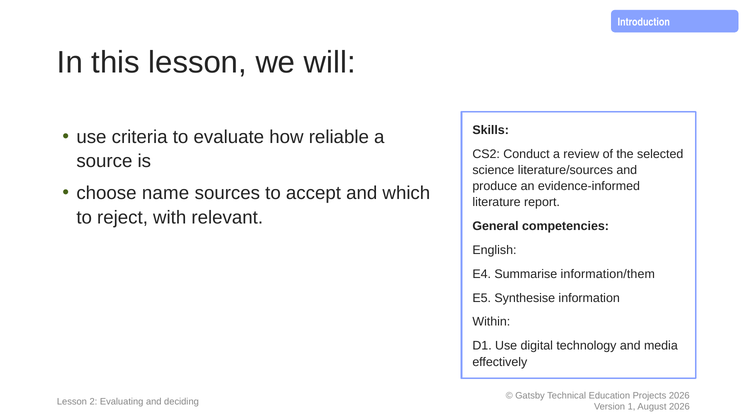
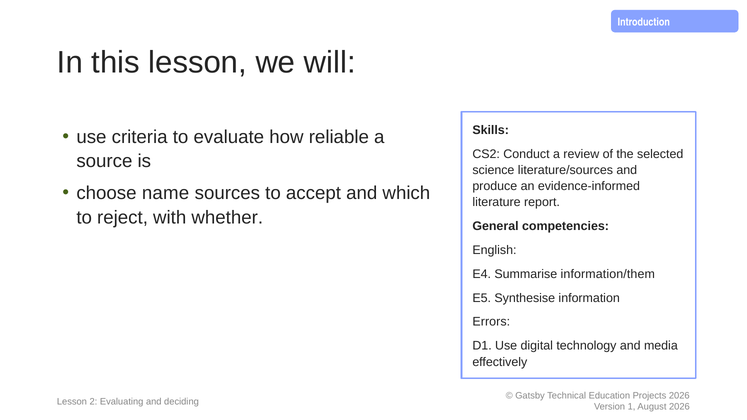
relevant: relevant -> whether
Within: Within -> Errors
